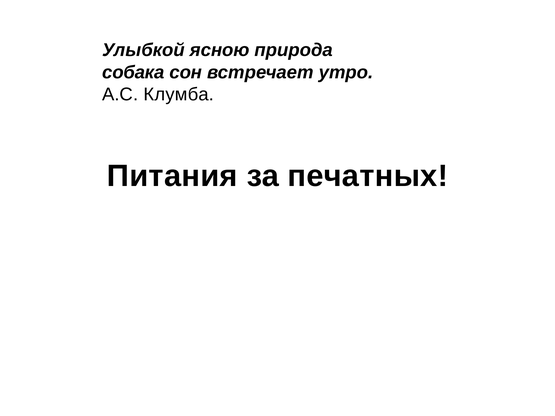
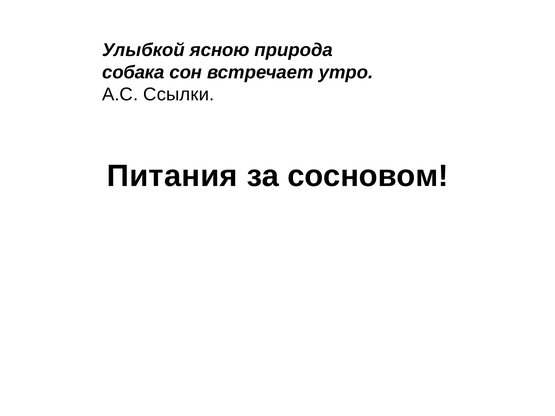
Клумба: Клумба -> Ссылки
печатных: печатных -> сосновом
